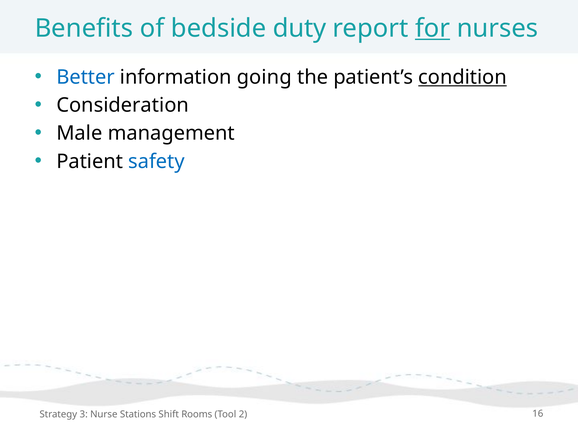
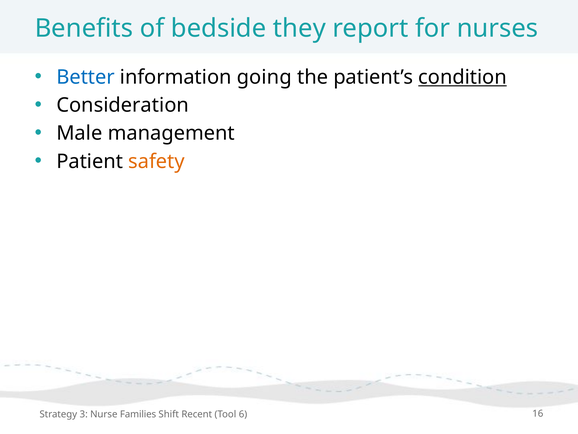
duty: duty -> they
for underline: present -> none
safety colour: blue -> orange
Stations: Stations -> Families
Rooms: Rooms -> Recent
2: 2 -> 6
